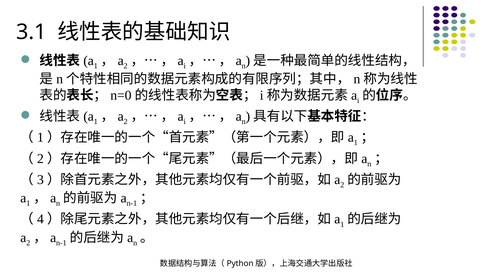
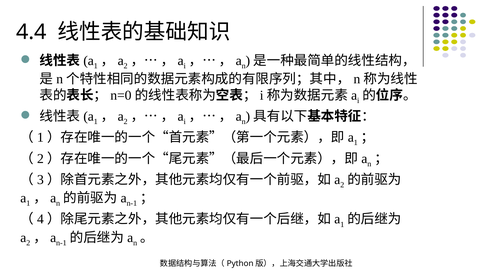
3.1: 3.1 -> 4.4
